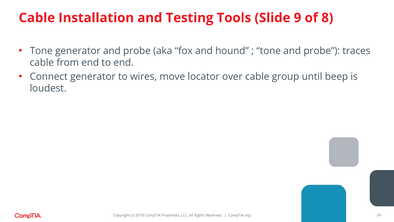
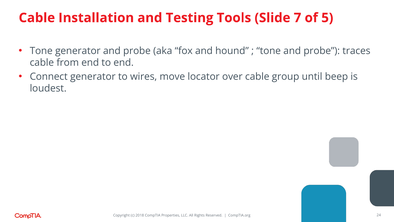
9: 9 -> 7
8: 8 -> 5
